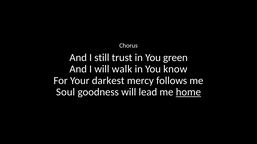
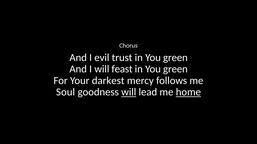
still: still -> evil
walk: walk -> feast
know at (175, 69): know -> green
will at (129, 92) underline: none -> present
